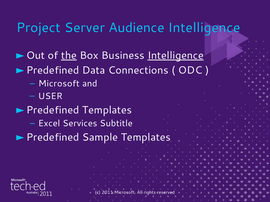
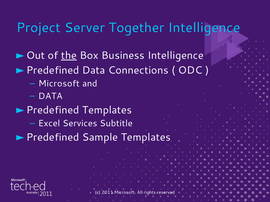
Audience: Audience -> Together
Intelligence at (176, 56) underline: present -> none
USER at (50, 96): USER -> DATA
